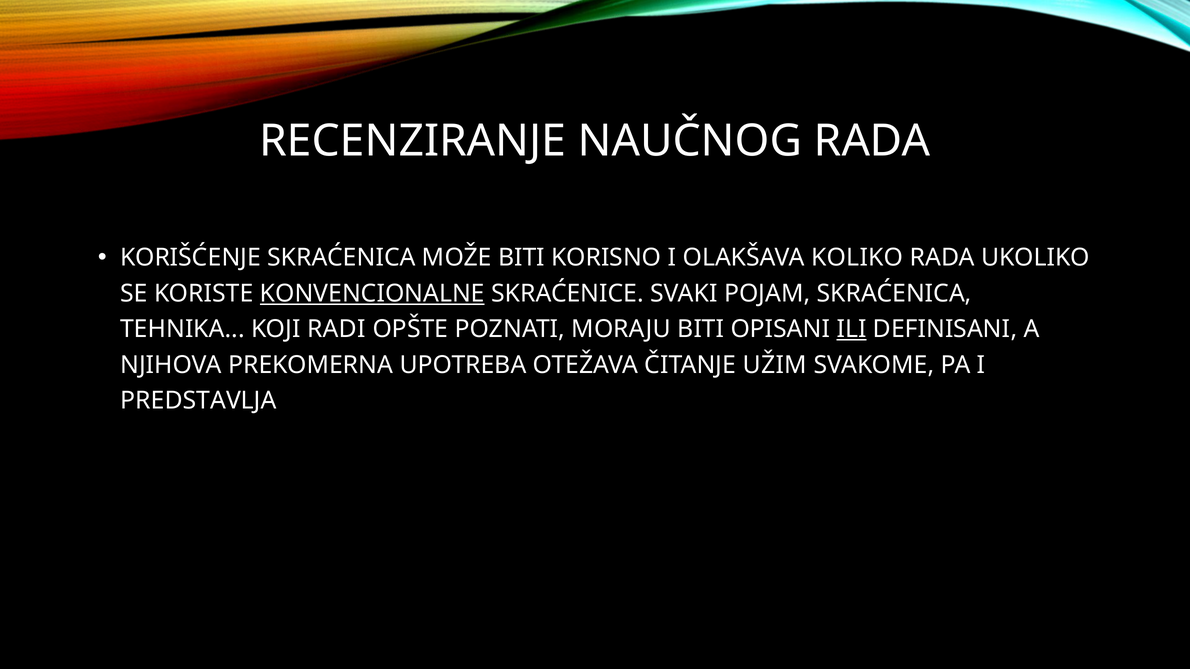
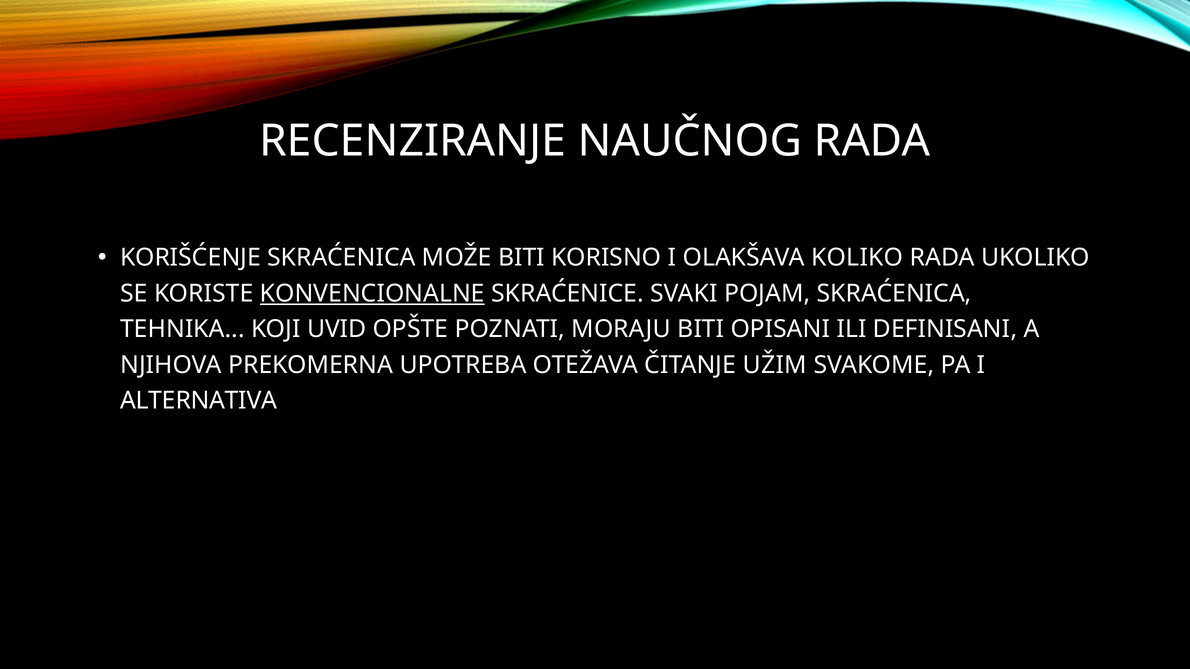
RADI: RADI -> UVID
ILI underline: present -> none
PREDSTAVLJA: PREDSTAVLJA -> ALTERNATIVA
